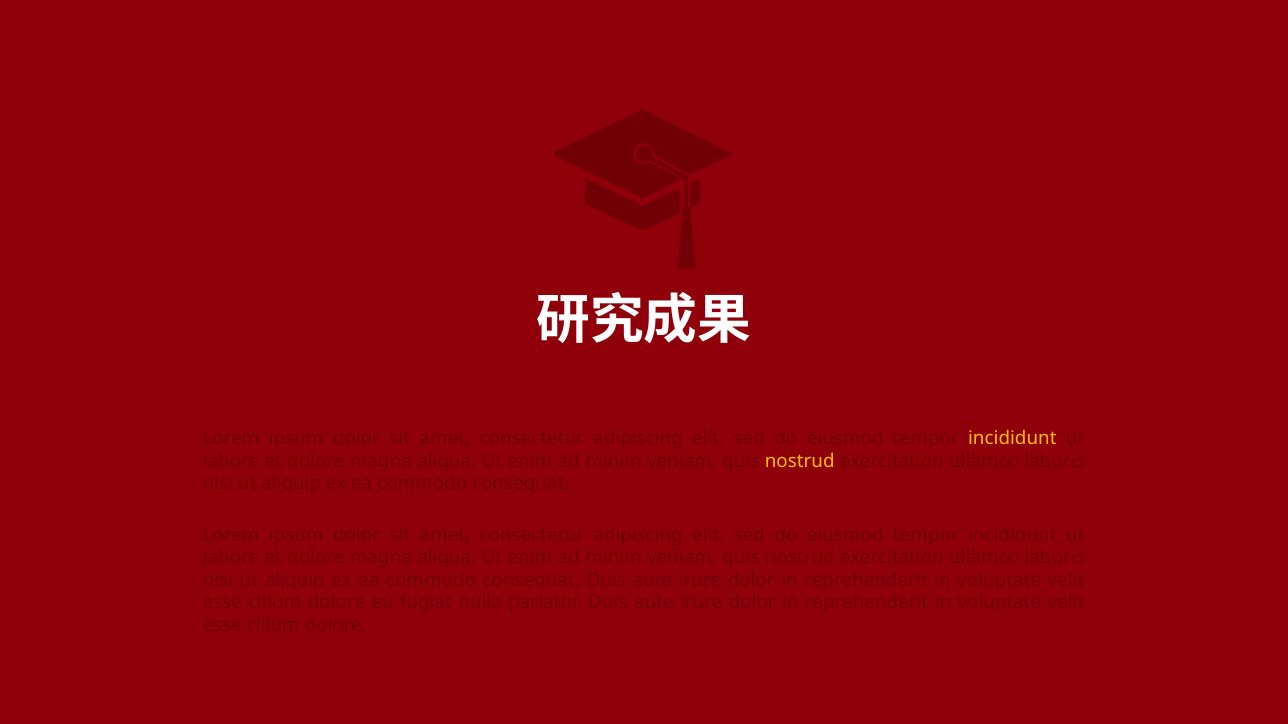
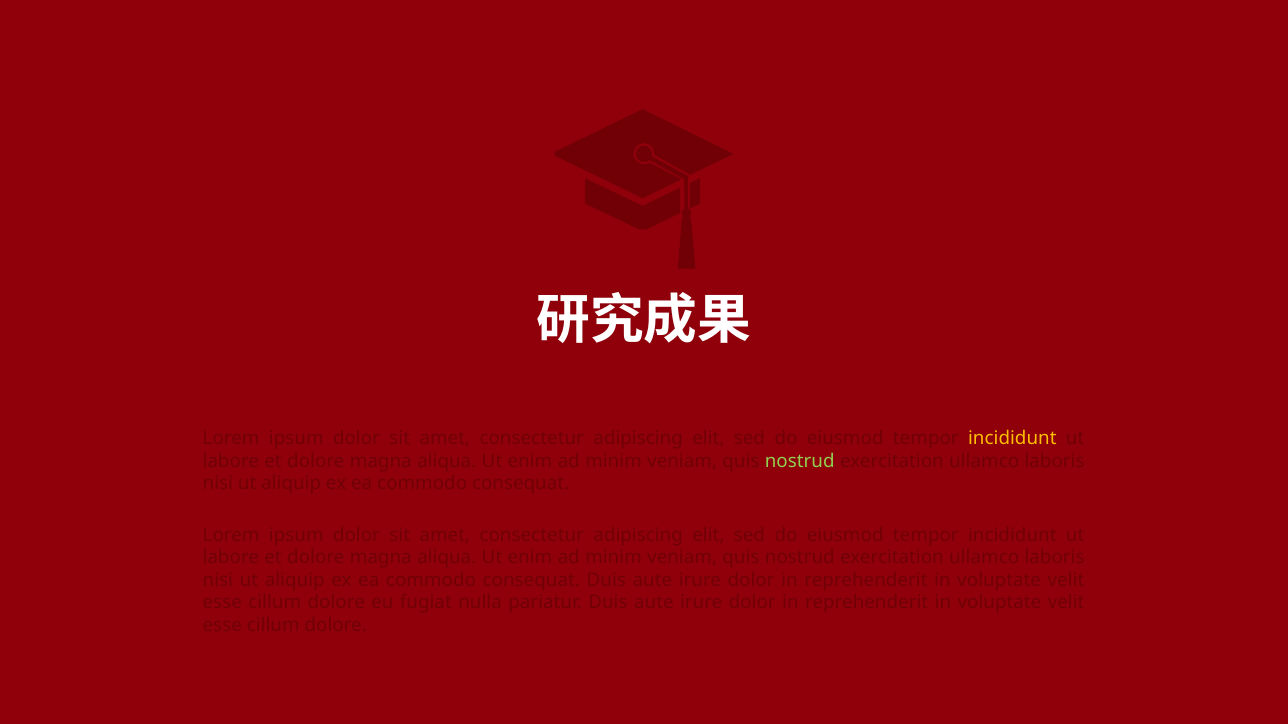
nostrud at (800, 461) colour: yellow -> light green
